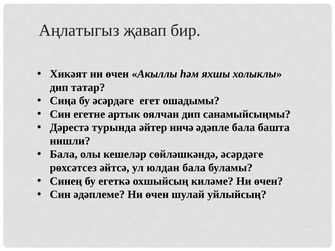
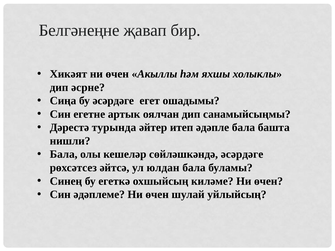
Аңлатыгыз: Аңлатыгыз -> Белгәнеңне
татар: татар -> әсрне
ничә: ничә -> итеп
